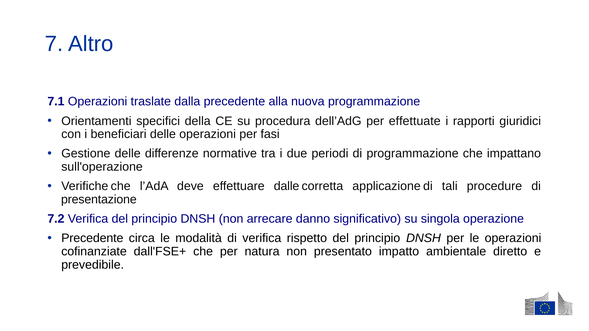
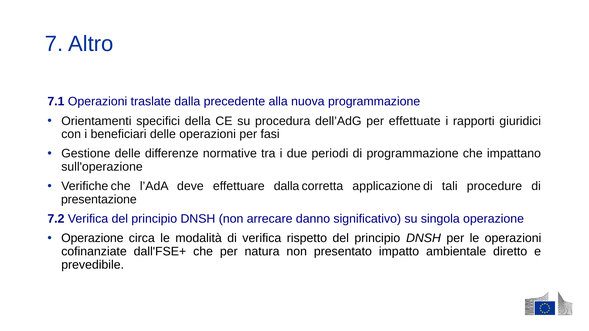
effettuare dalle: dalle -> dalla
Precedente at (92, 238): Precedente -> Operazione
